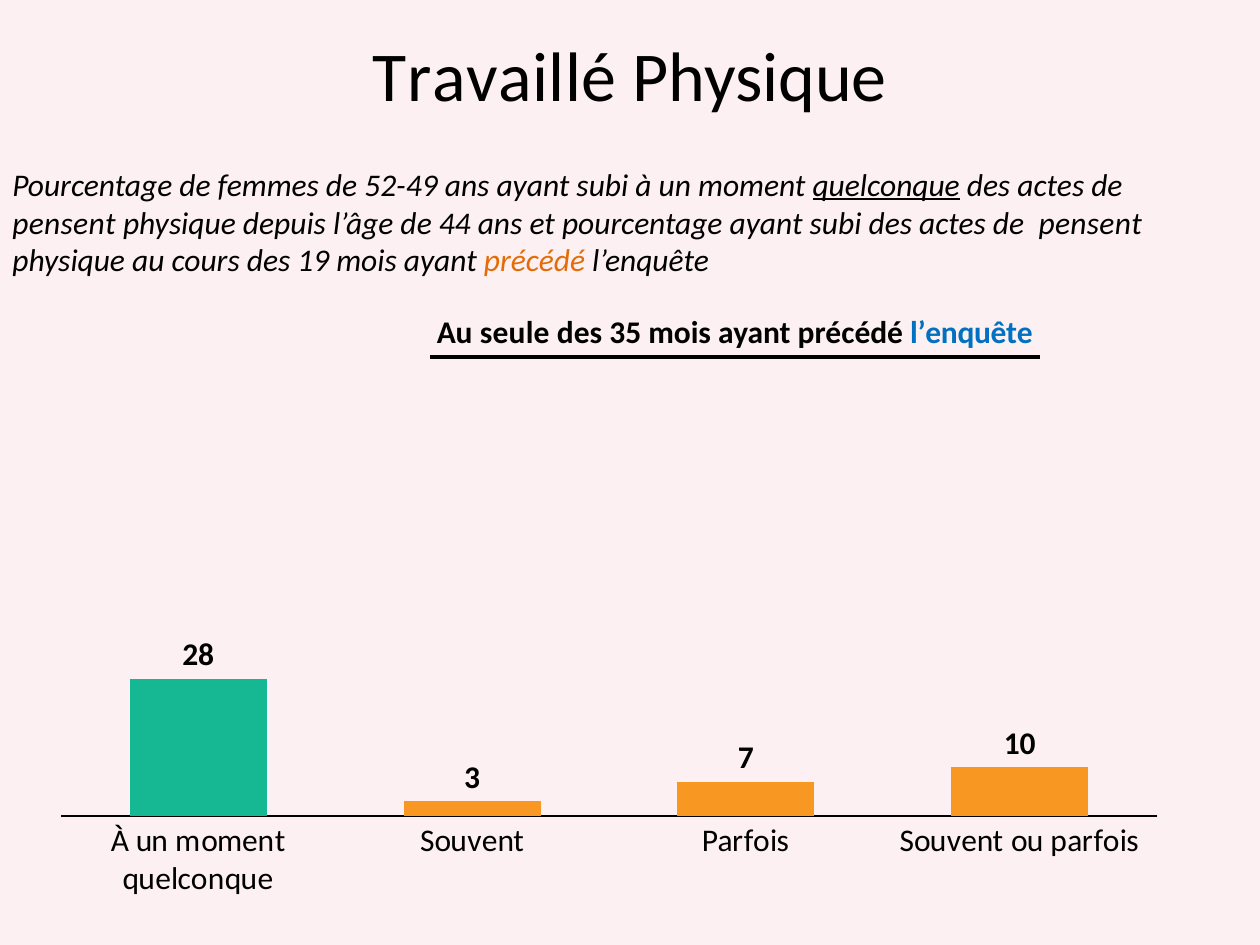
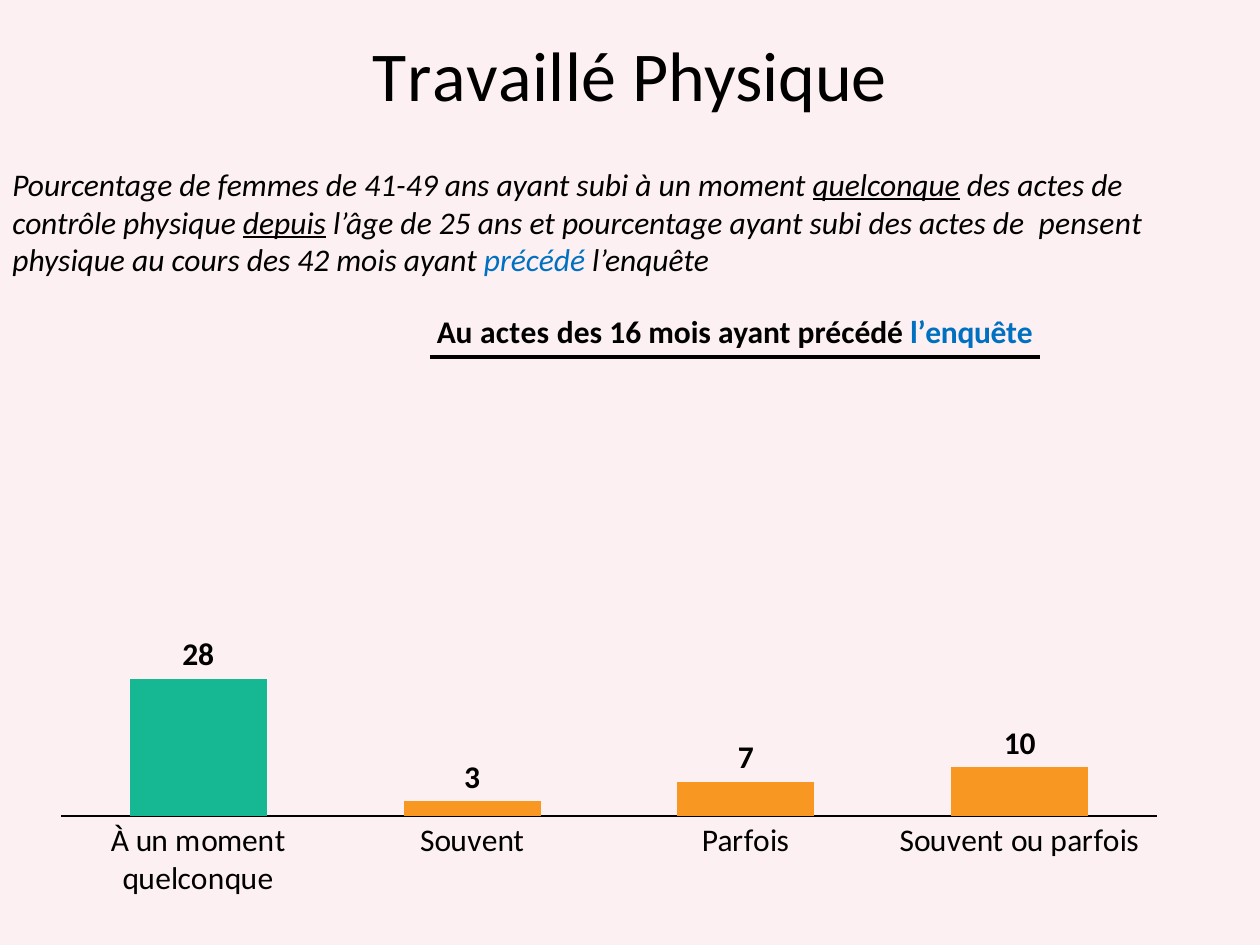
52-49: 52-49 -> 41-49
pensent at (64, 224): pensent -> contrôle
depuis underline: none -> present
44: 44 -> 25
19: 19 -> 42
précédé at (535, 261) colour: orange -> blue
Au seule: seule -> actes
35: 35 -> 16
